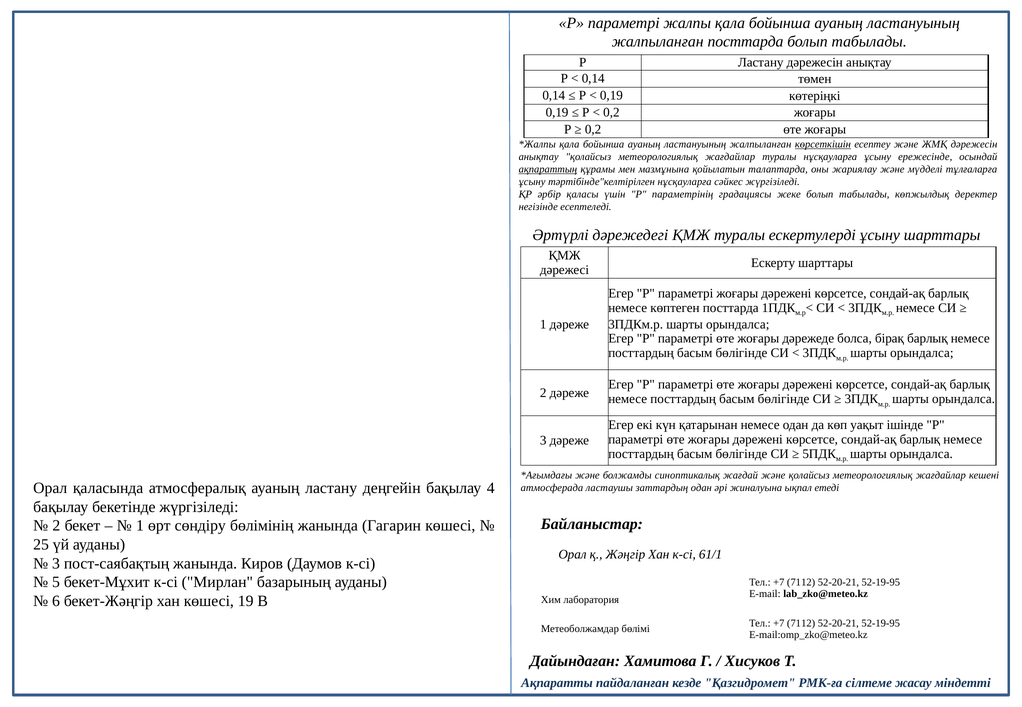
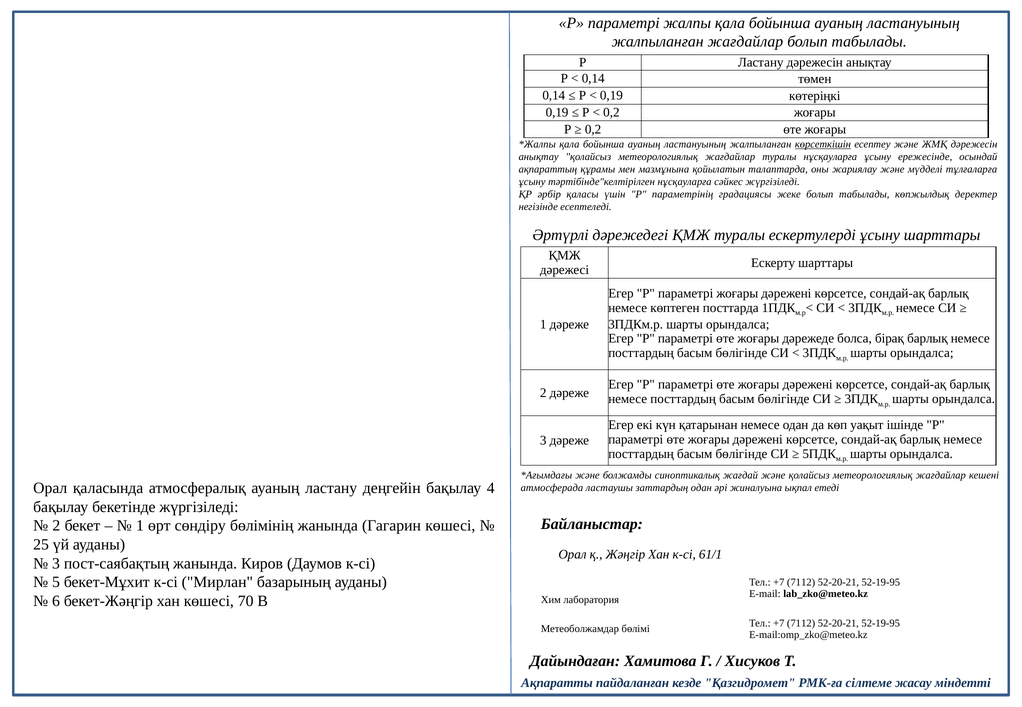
жалпыланған посттарда: посттарда -> жағдайлар
ақпараттың underline: present -> none
19: 19 -> 70
